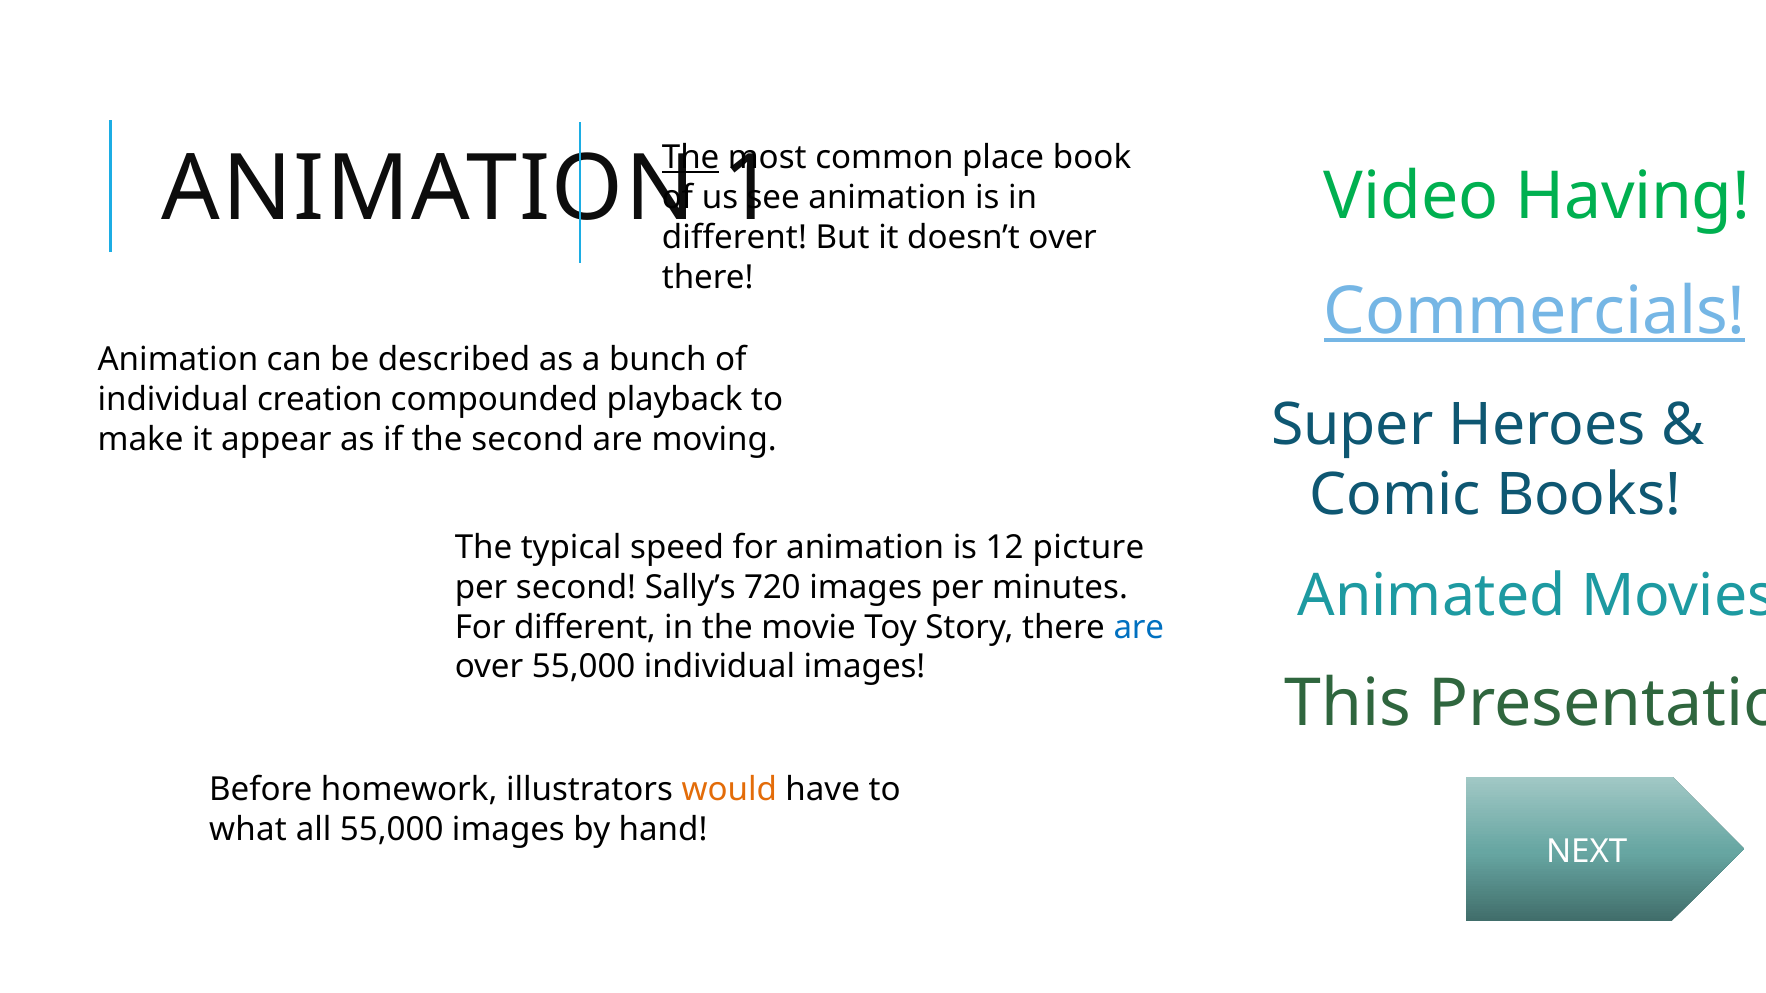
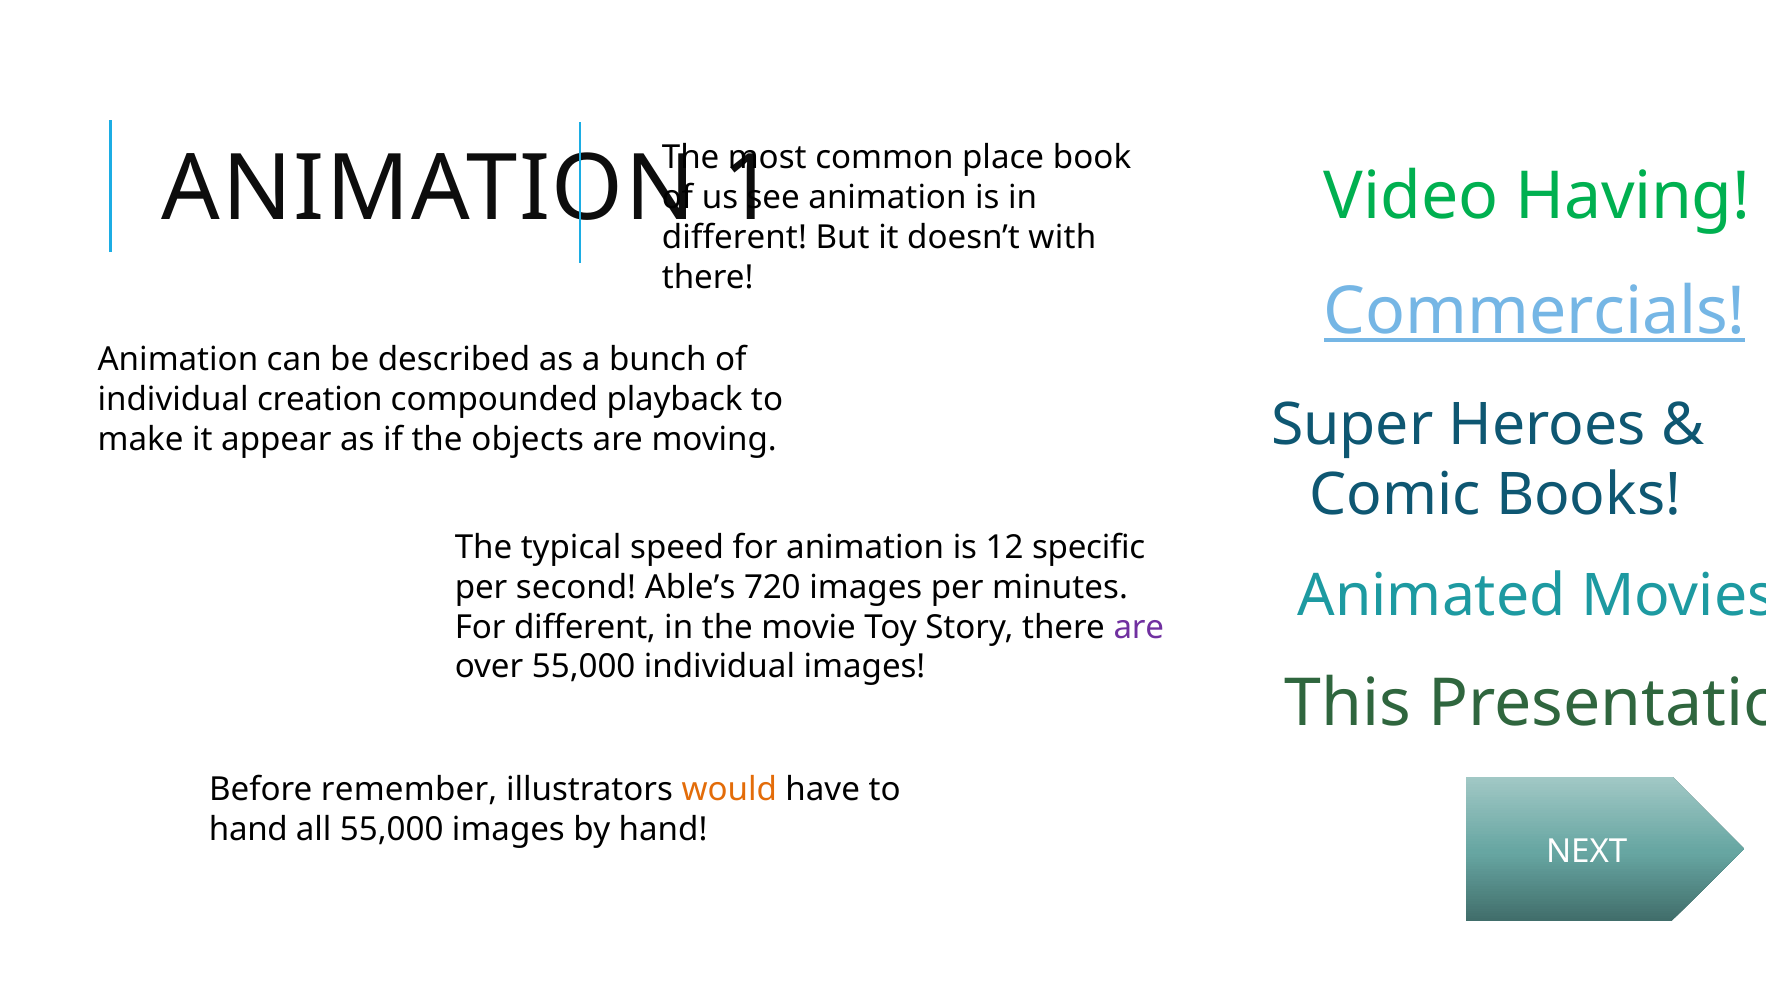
The at (691, 158) underline: present -> none
doesn’t over: over -> with
the second: second -> objects
picture: picture -> specific
Sally’s: Sally’s -> Able’s
are at (1139, 627) colour: blue -> purple
homework: homework -> remember
what at (248, 830): what -> hand
